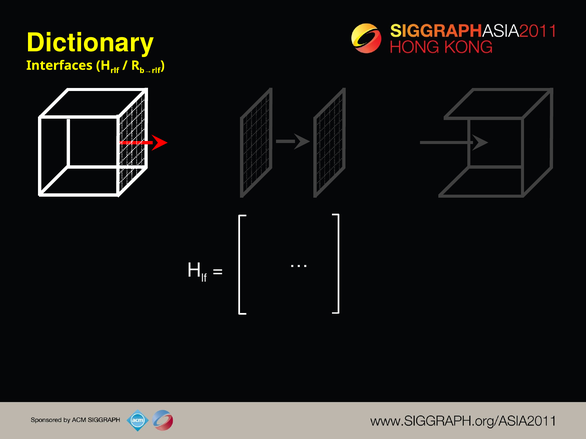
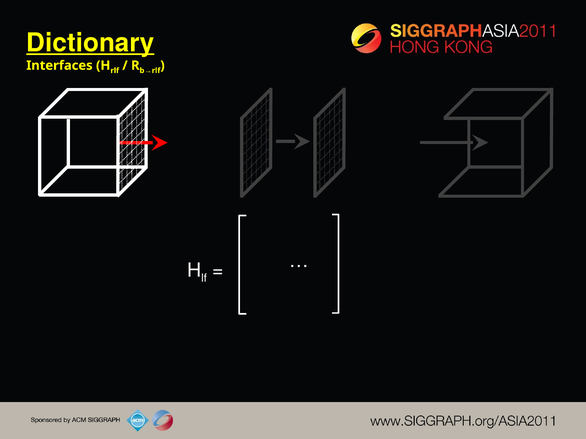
Dictionary underline: none -> present
